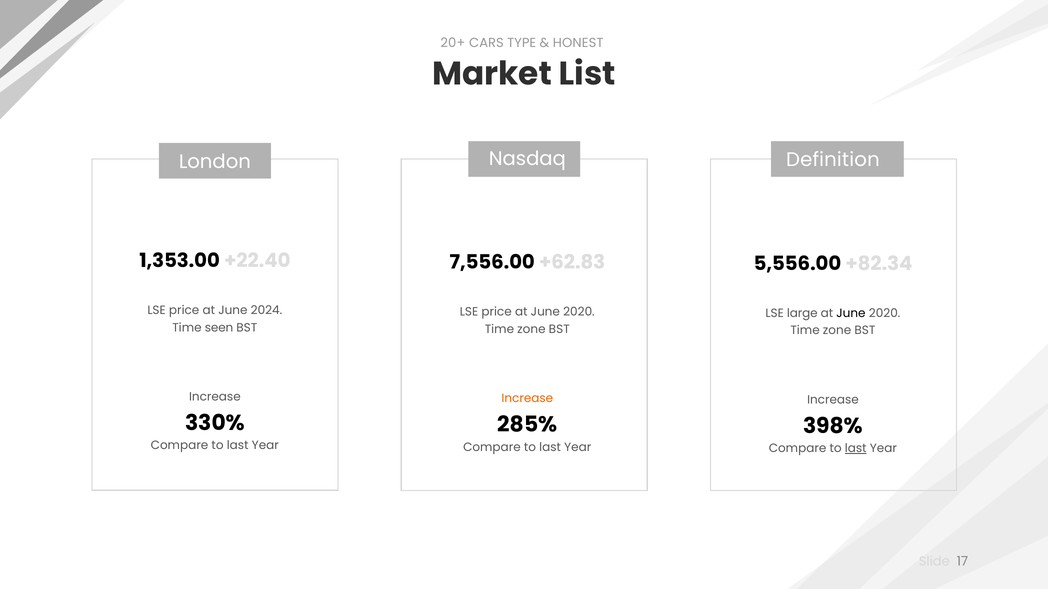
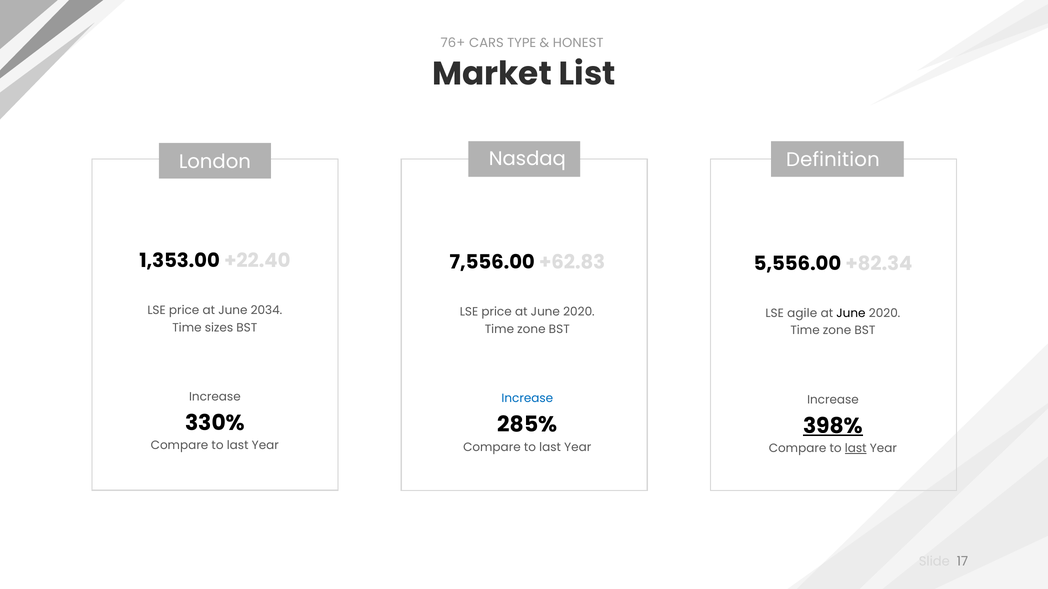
20+: 20+ -> 76+
2024: 2024 -> 2034
large: large -> agile
seen: seen -> sizes
Increase at (527, 399) colour: orange -> blue
398% underline: none -> present
